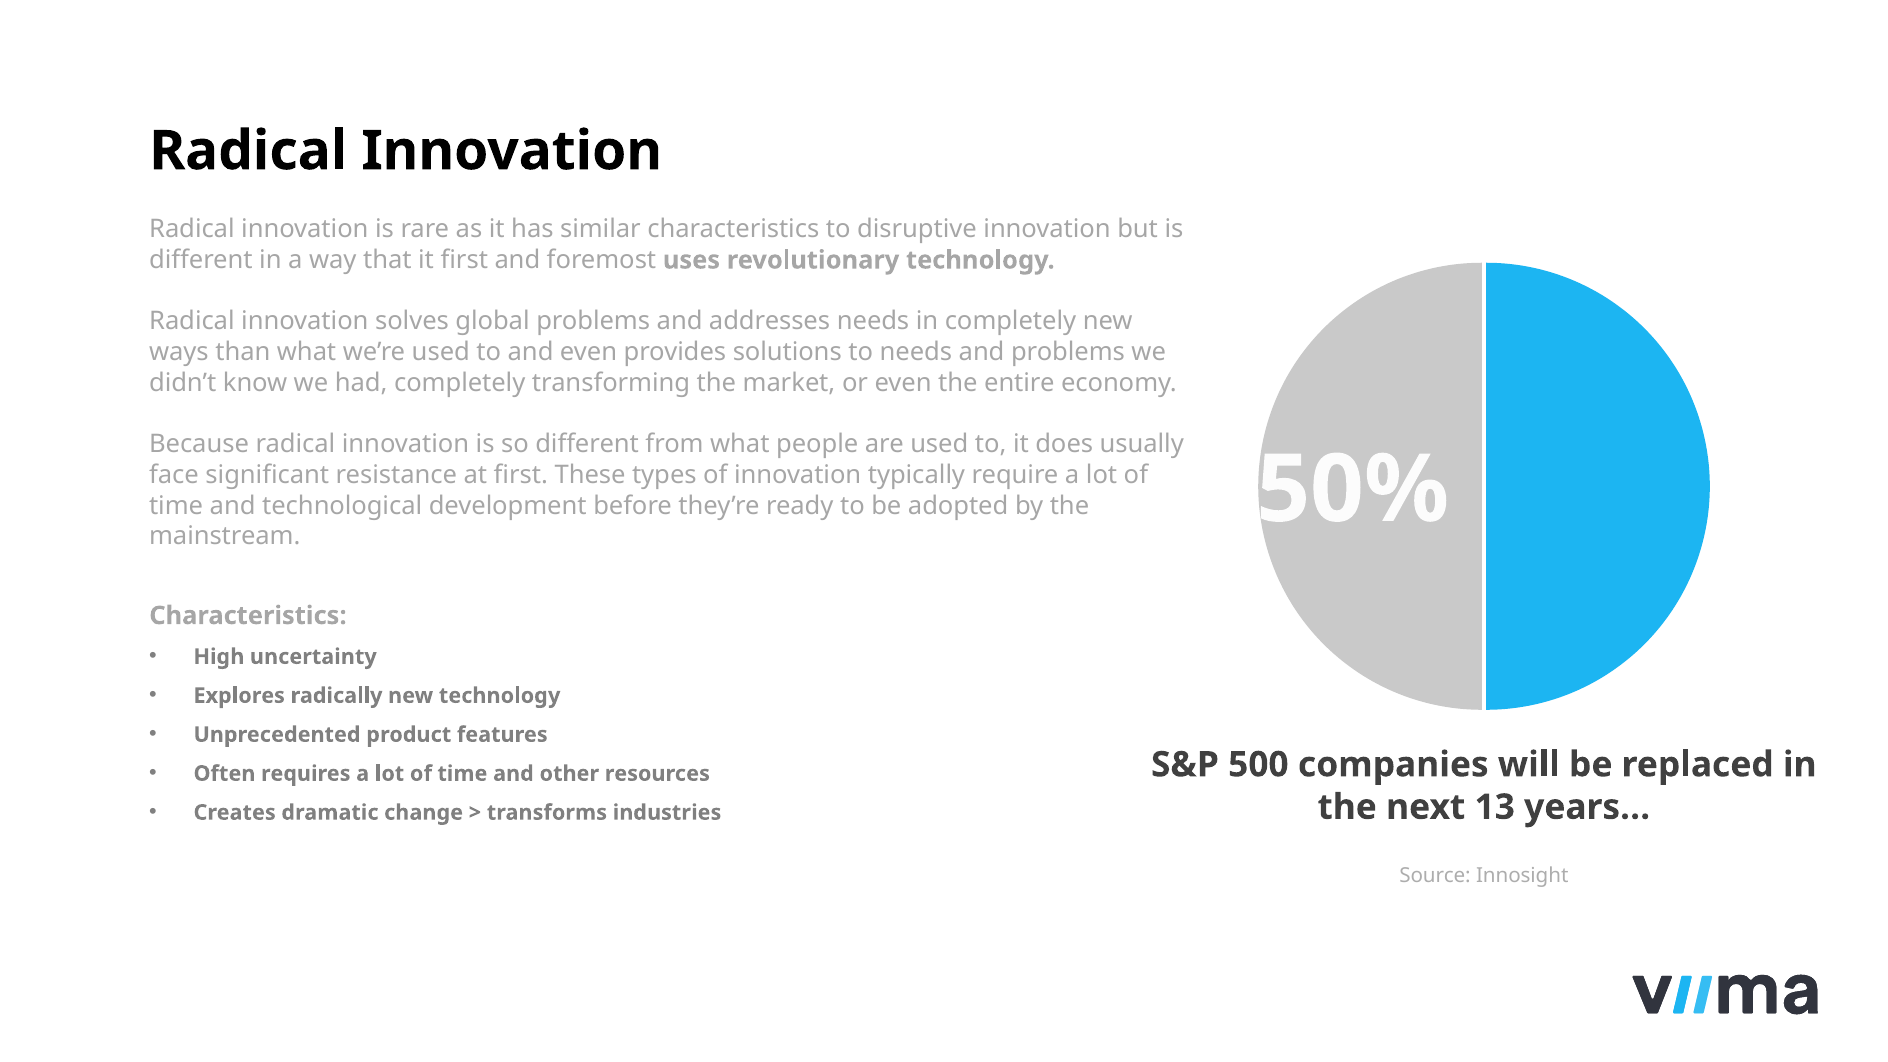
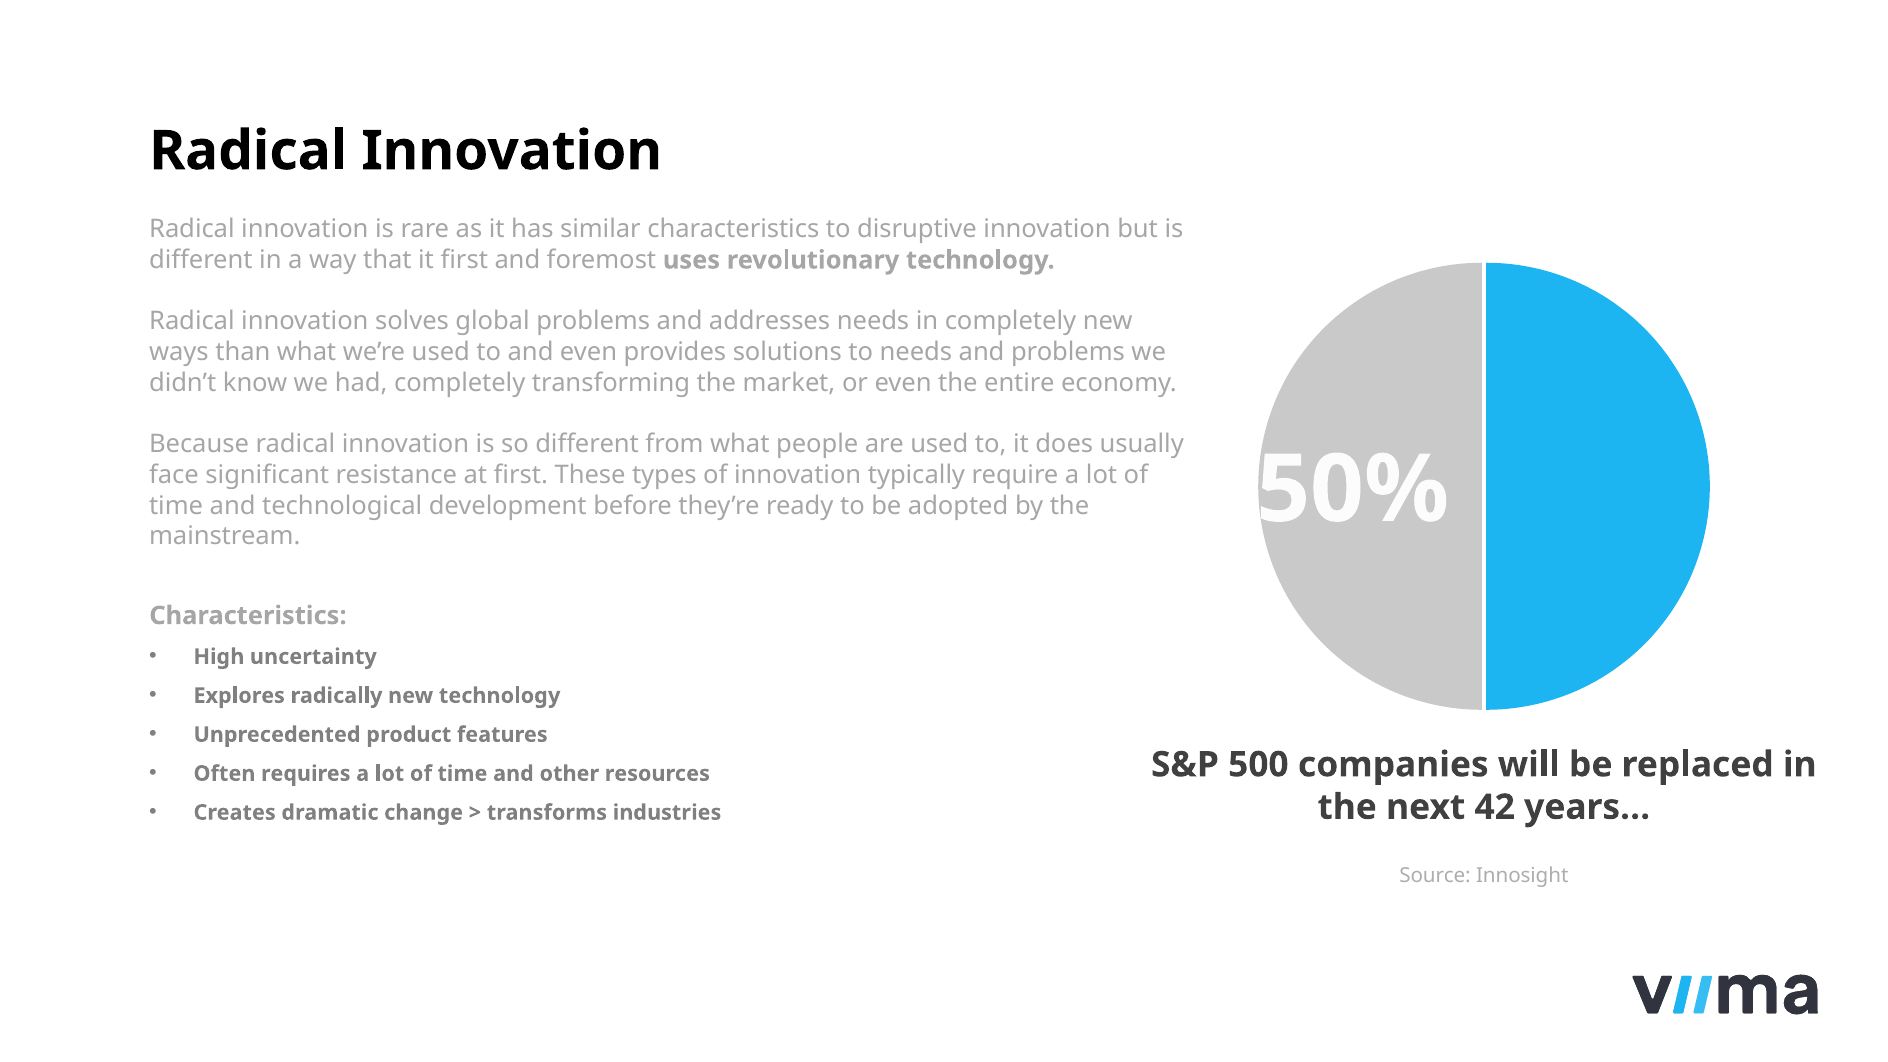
13: 13 -> 42
